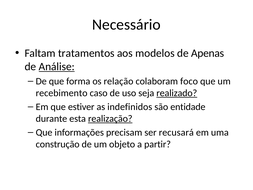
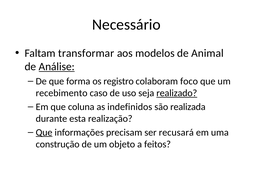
tratamentos: tratamentos -> transformar
Apenas: Apenas -> Animal
relação: relação -> registro
estiver: estiver -> coluna
entidade: entidade -> realizada
realização underline: present -> none
Que at (44, 132) underline: none -> present
partir: partir -> feitos
